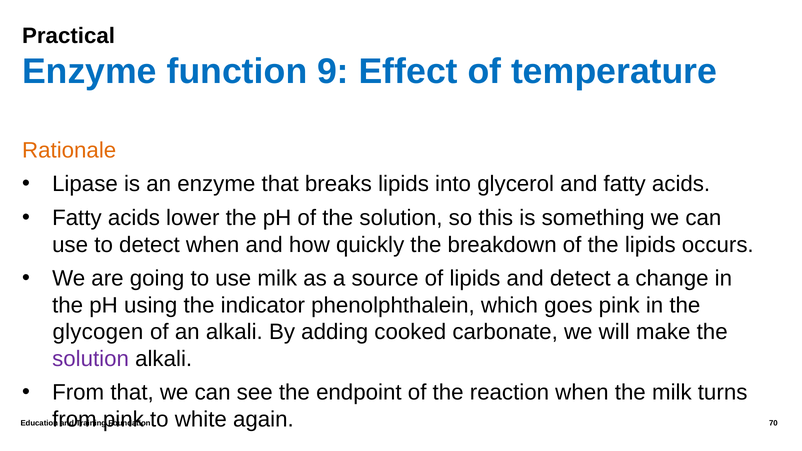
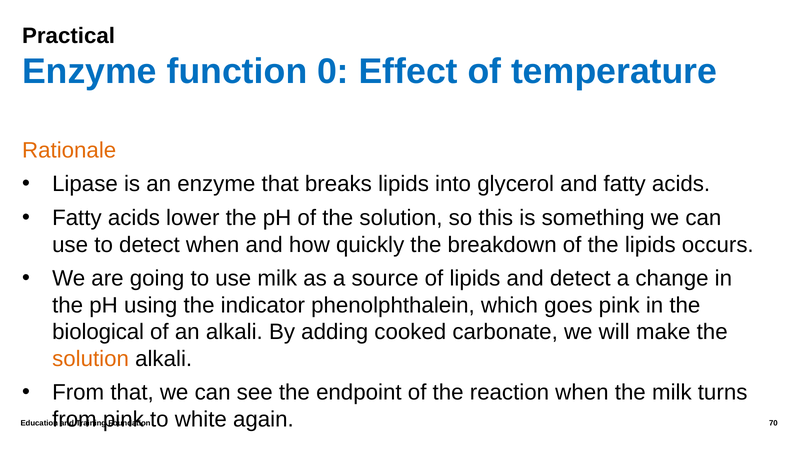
9: 9 -> 0
glycogen: glycogen -> biological
solution at (91, 359) colour: purple -> orange
